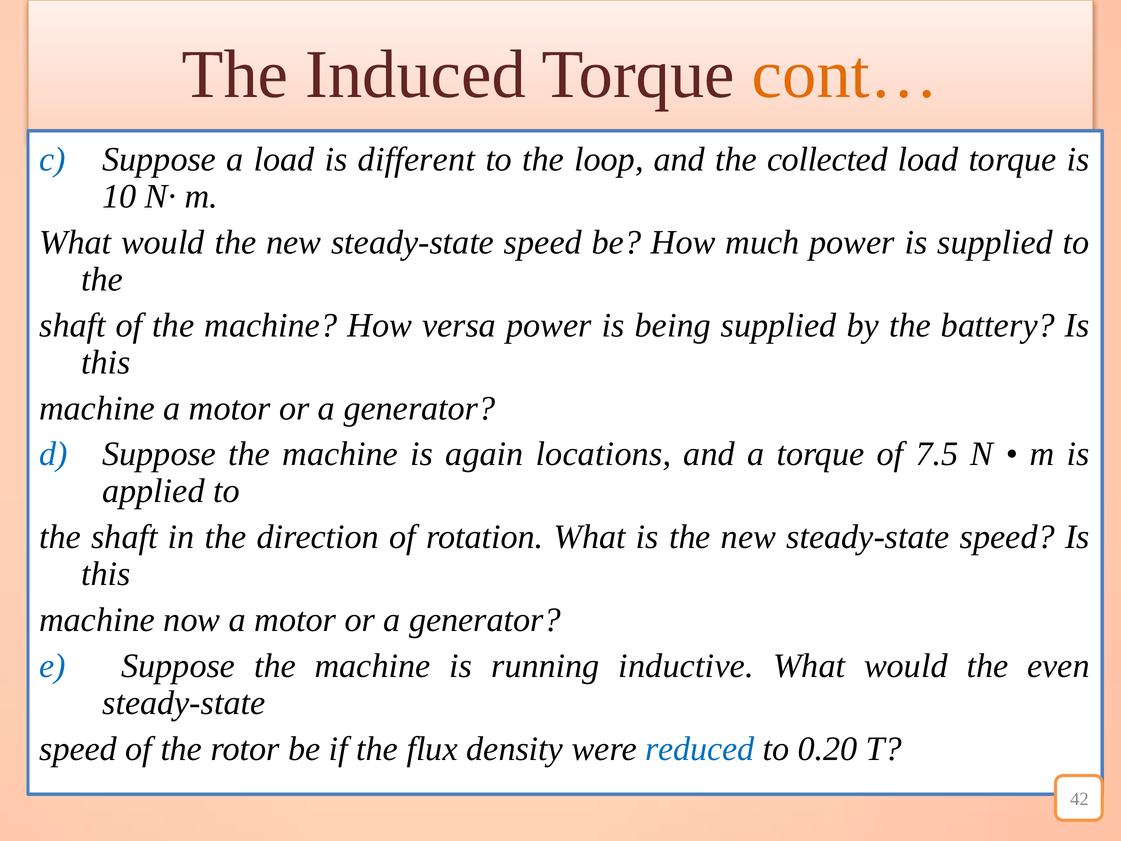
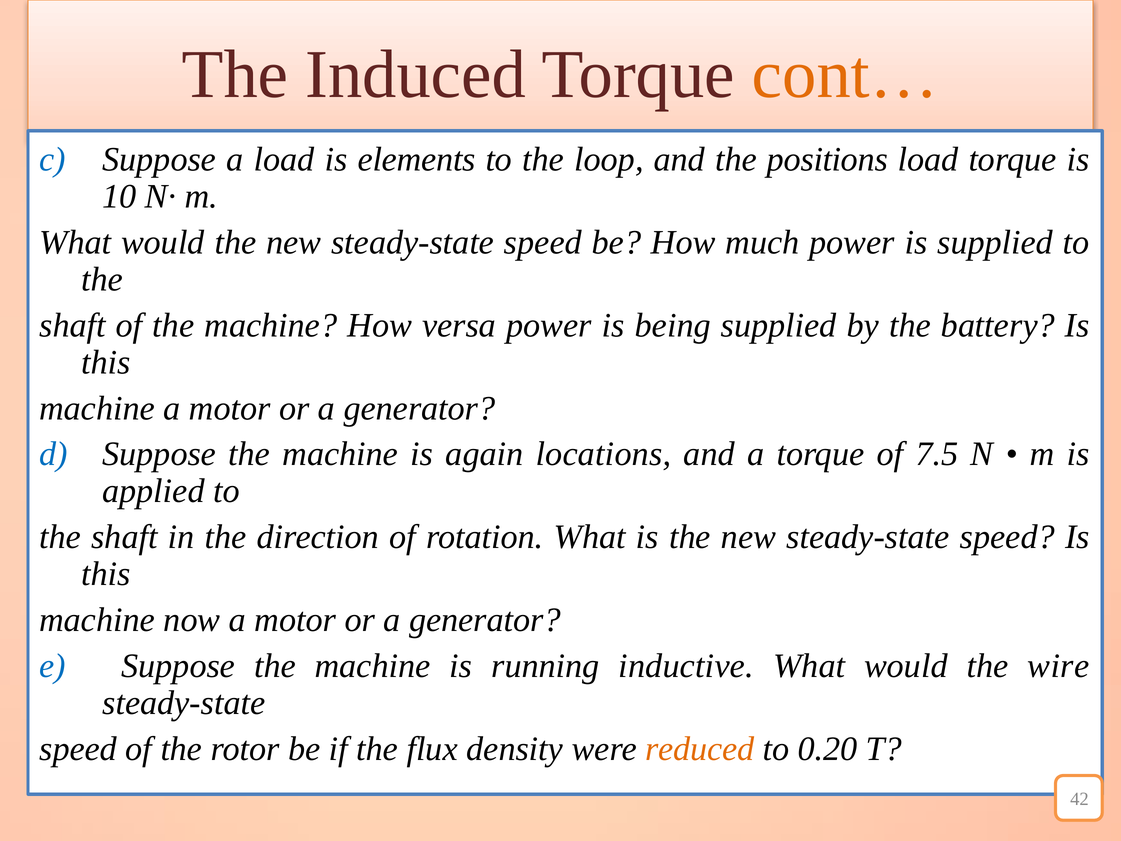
different: different -> elements
collected: collected -> positions
even: even -> wire
reduced colour: blue -> orange
